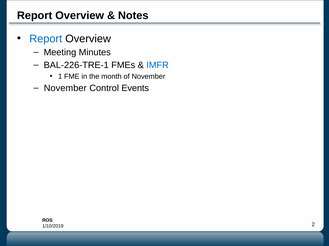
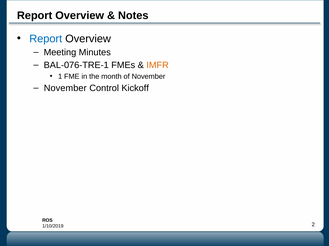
BAL-226-TRE-1: BAL-226-TRE-1 -> BAL-076-TRE-1
IMFR colour: blue -> orange
Events: Events -> Kickoff
